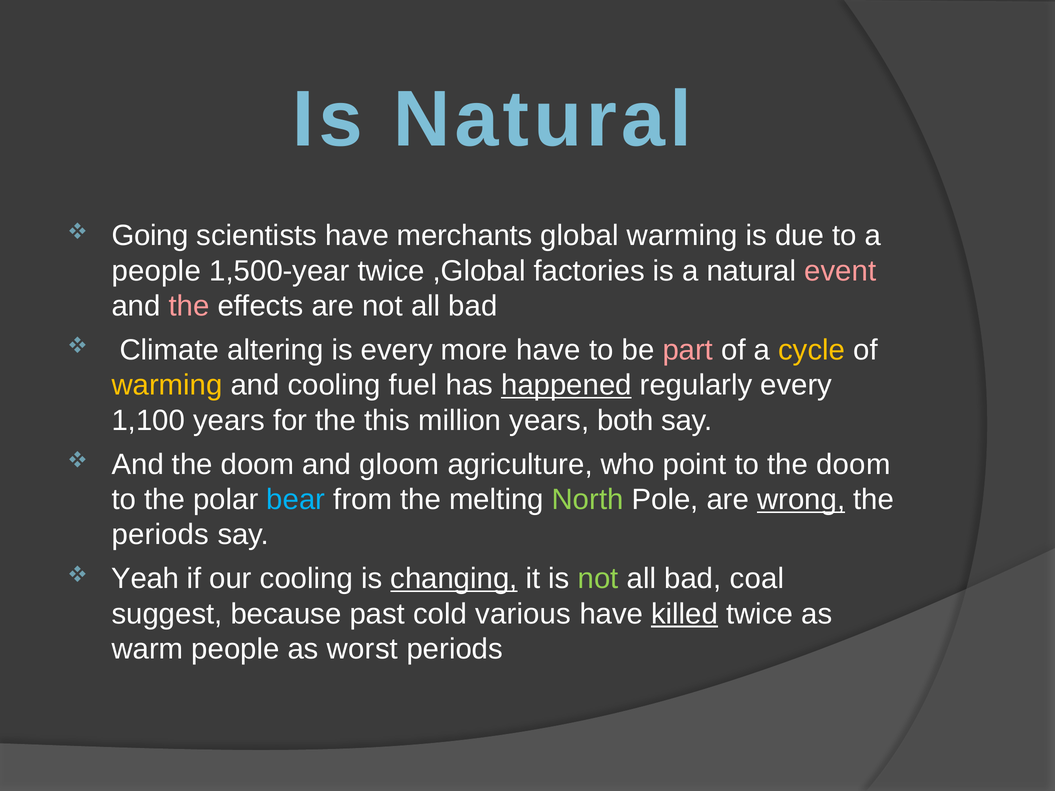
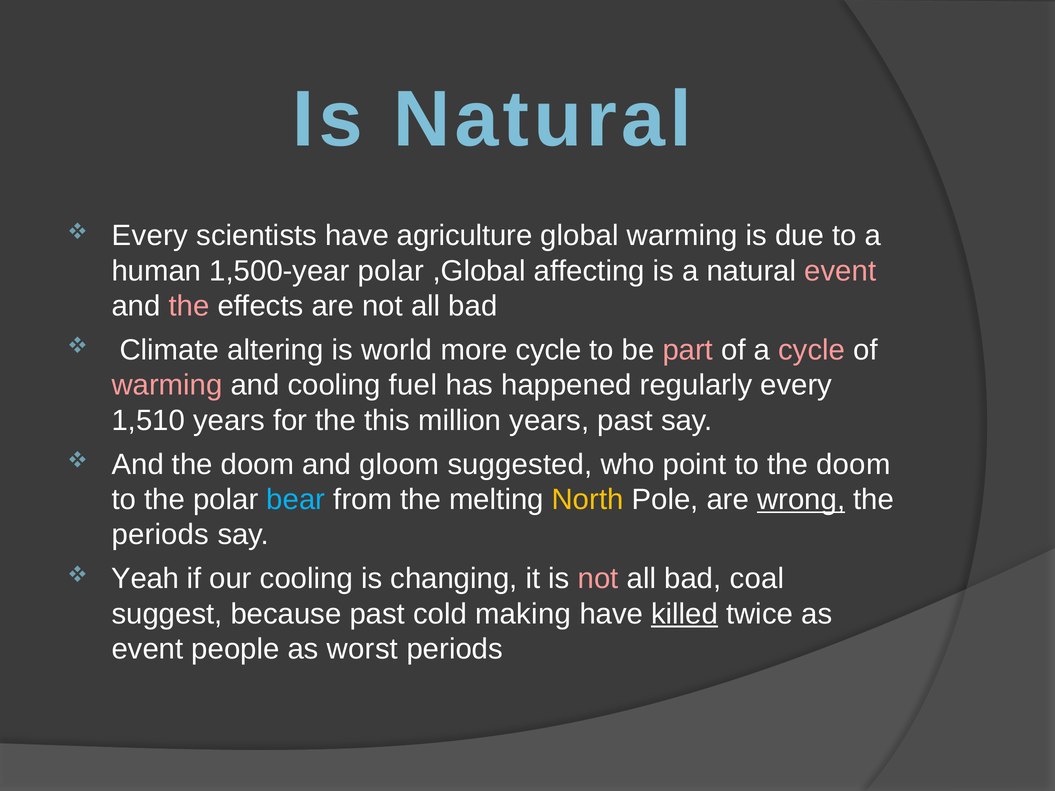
Going at (150, 236): Going -> Every
merchants: merchants -> agriculture
people at (156, 271): people -> human
1,500-year twice: twice -> polar
factories: factories -> affecting
is every: every -> world
more have: have -> cycle
cycle at (812, 350) colour: yellow -> pink
warming at (167, 385) colour: yellow -> pink
happened underline: present -> none
1,100: 1,100 -> 1,510
years both: both -> past
agriculture: agriculture -> suggested
North colour: light green -> yellow
changing underline: present -> none
not at (598, 579) colour: light green -> pink
various: various -> making
warm at (147, 649): warm -> event
